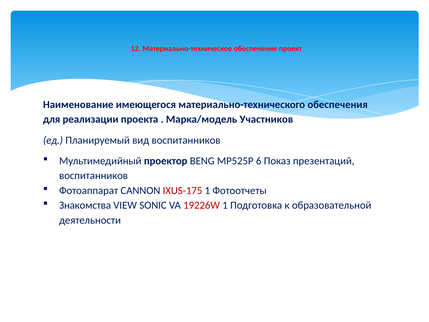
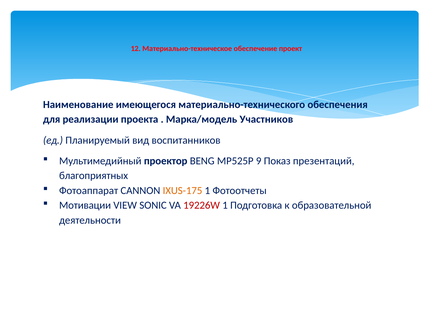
6: 6 -> 9
воспитанников at (94, 176): воспитанников -> благоприятных
IXUS-175 colour: red -> orange
Знакомства: Знакомства -> Мотивации
